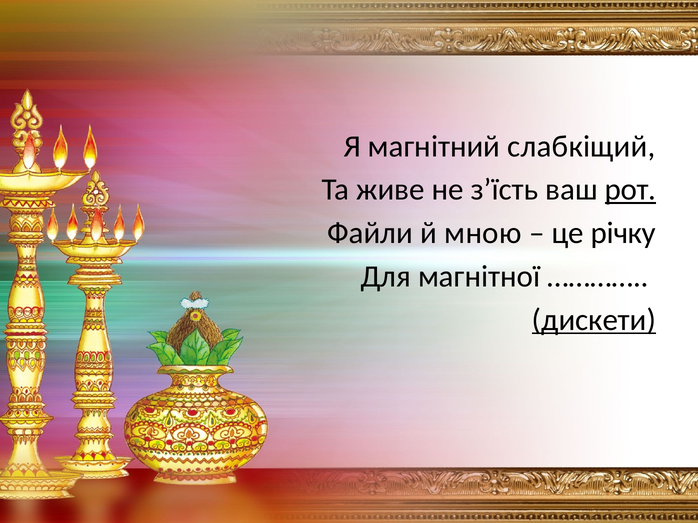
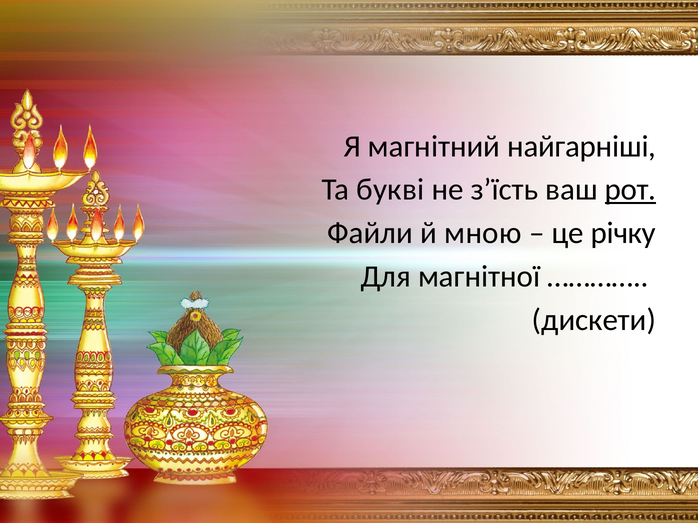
слабкіщий: слабкіщий -> найгарніші
живе: живе -> букві
дискети underline: present -> none
